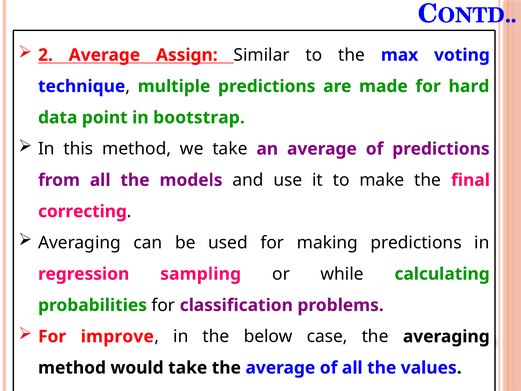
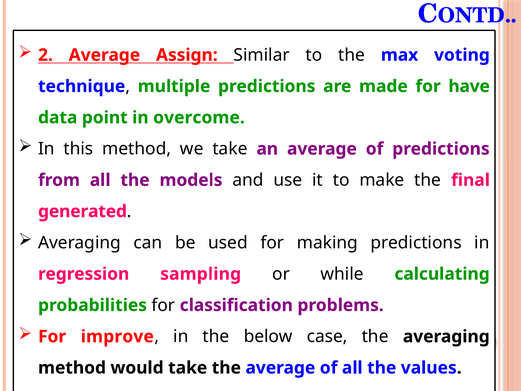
hard: hard -> have
bootstrap: bootstrap -> overcome
correcting: correcting -> generated
